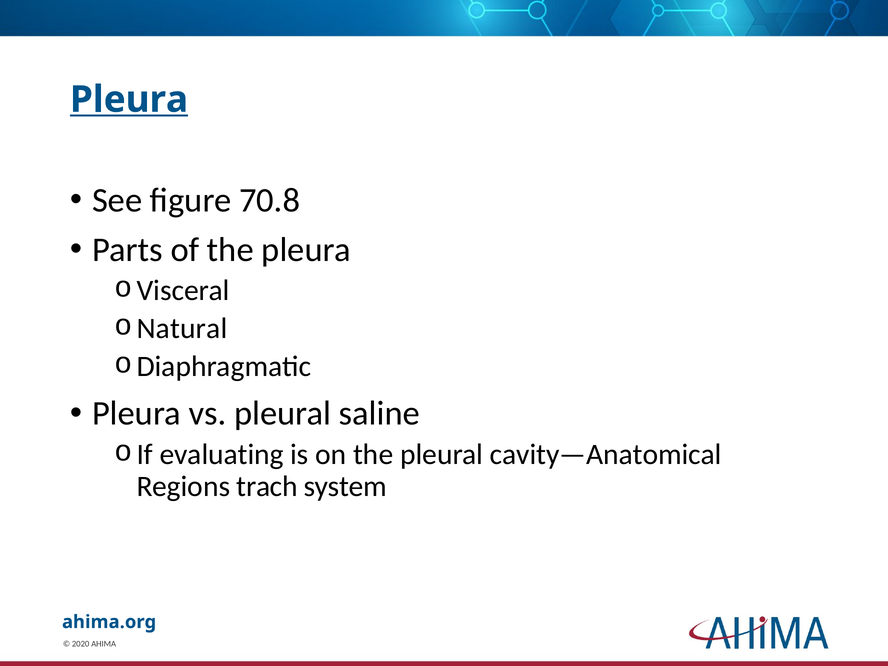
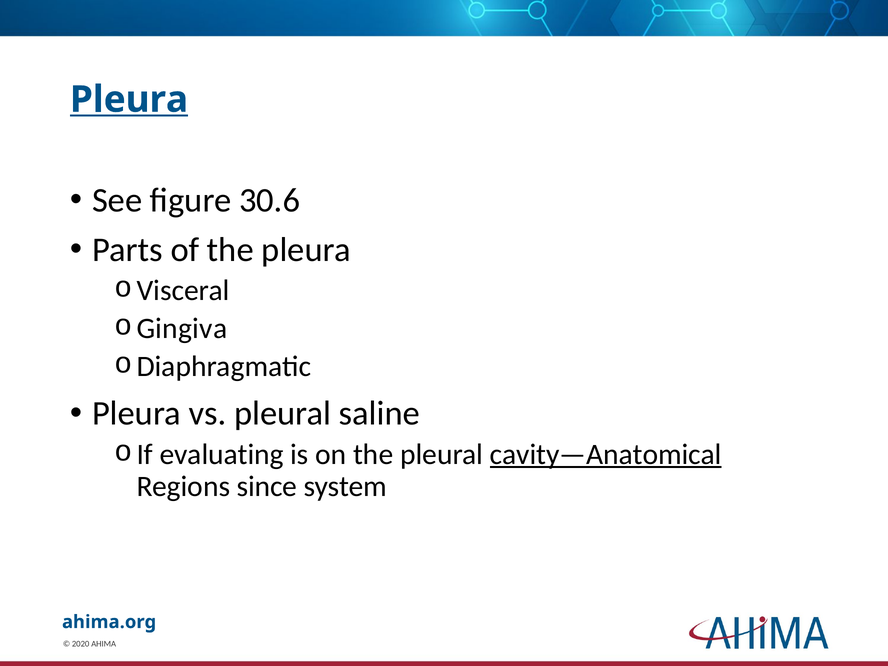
70.8: 70.8 -> 30.6
Natural: Natural -> Gingiva
cavity—Anatomical underline: none -> present
trach: trach -> since
